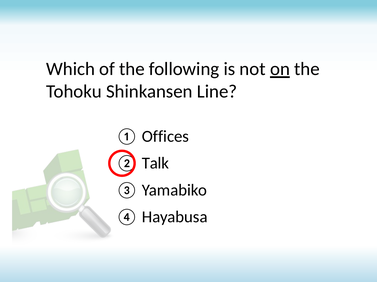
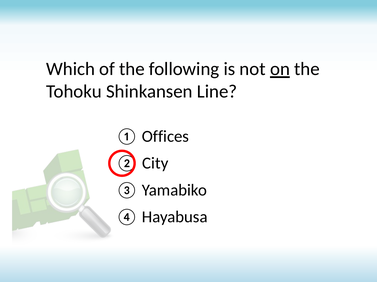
Talk: Talk -> City
